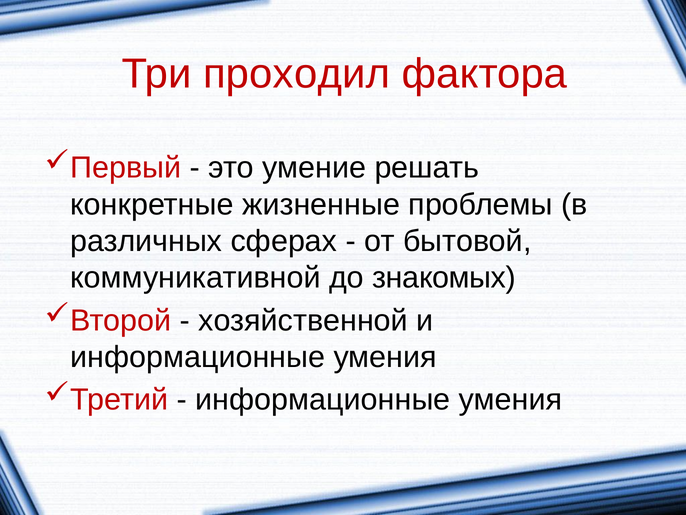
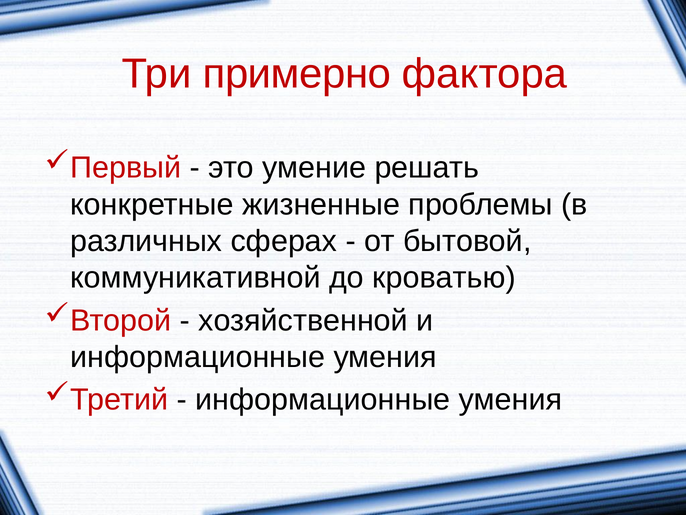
проходил: проходил -> примерно
знакомых: знакомых -> кроватью
